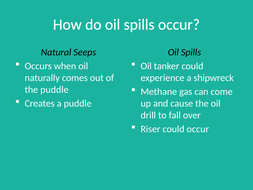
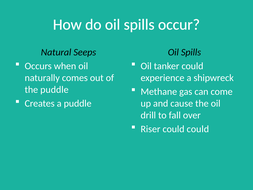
could occur: occur -> could
